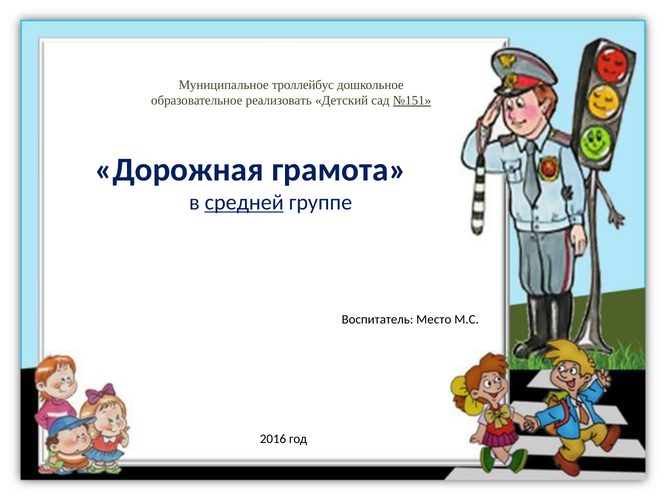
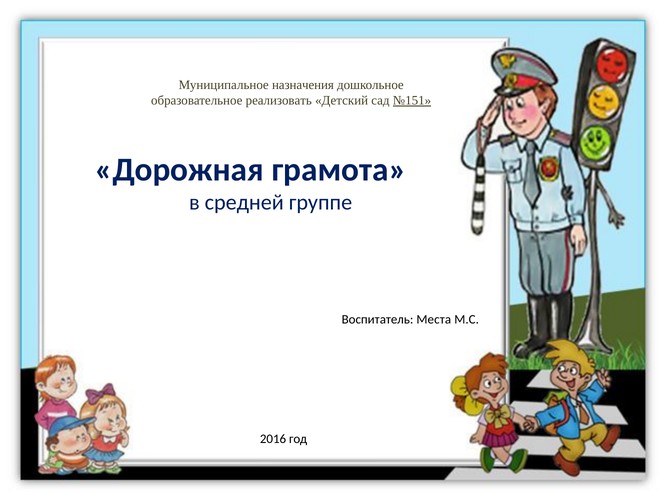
троллейбус: троллейбус -> назначения
средней underline: present -> none
Место: Место -> Места
